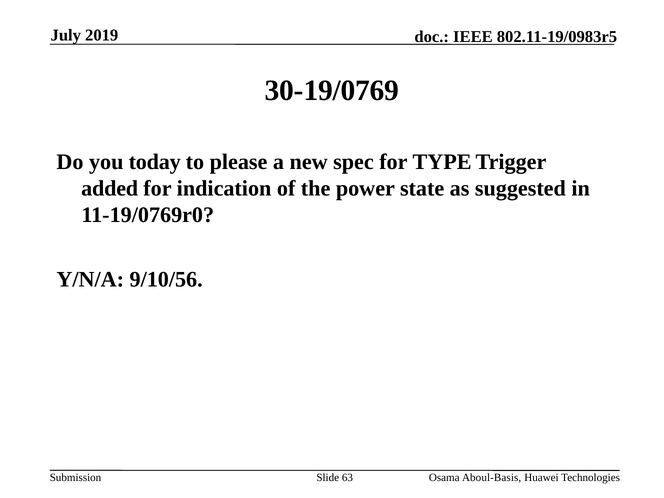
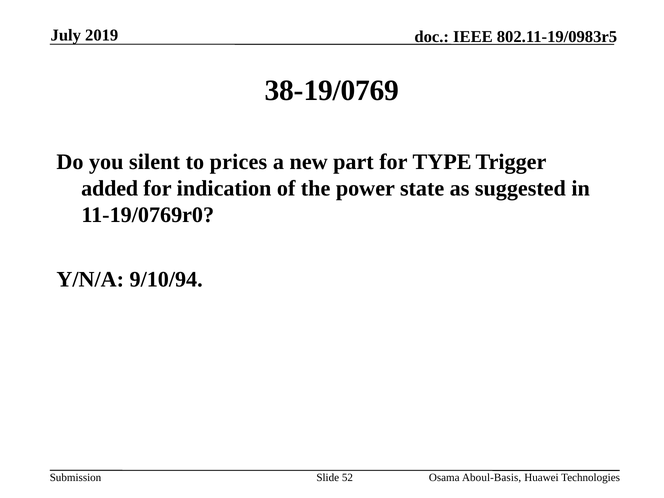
30-19/0769: 30-19/0769 -> 38-19/0769
today: today -> silent
please: please -> prices
spec: spec -> part
9/10/56: 9/10/56 -> 9/10/94
63: 63 -> 52
